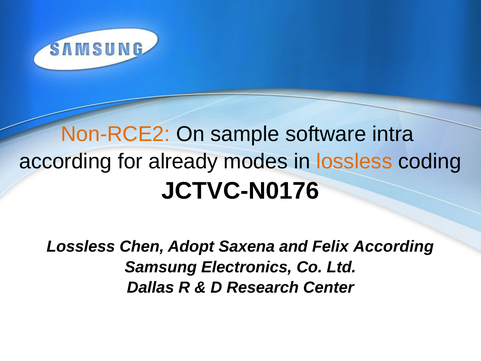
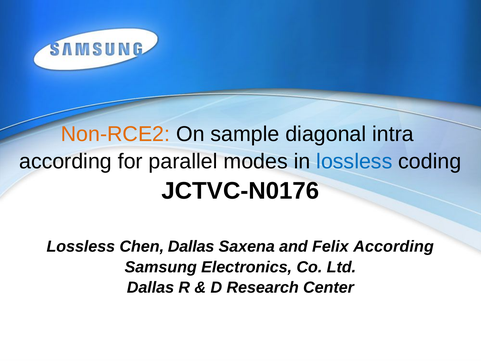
software: software -> diagonal
already: already -> parallel
lossless at (354, 161) colour: orange -> blue
Chen Adopt: Adopt -> Dallas
